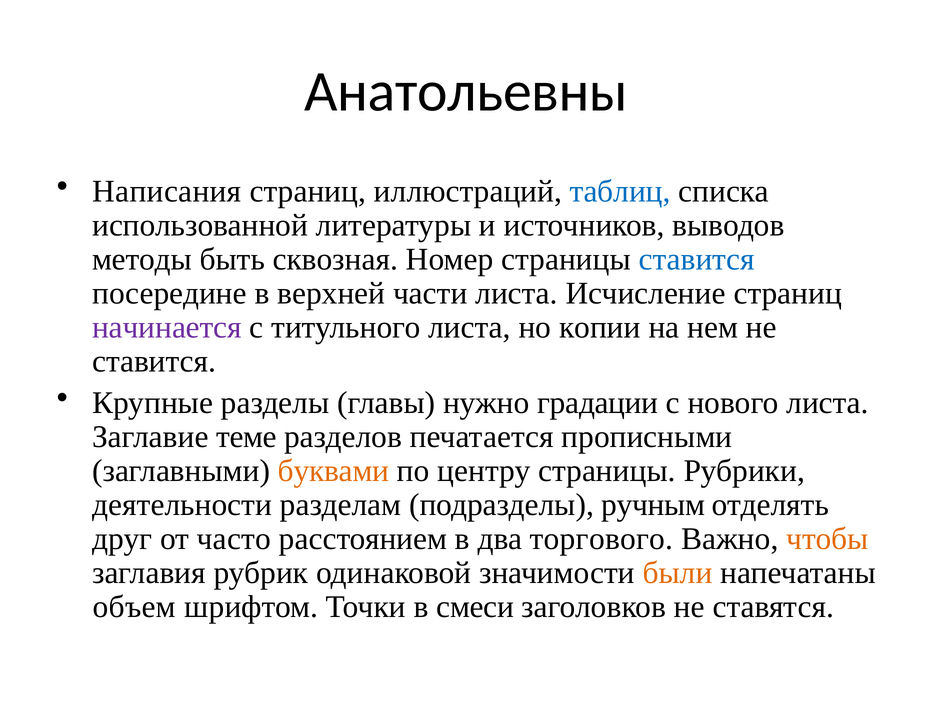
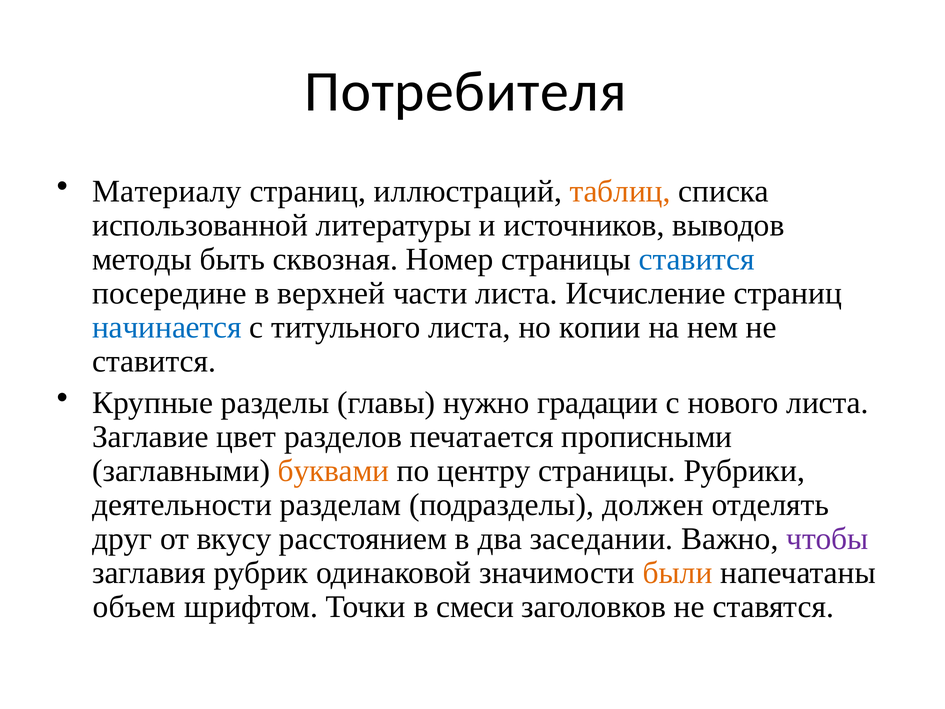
Анатольевны: Анатольевны -> Потребителя
Написания: Написания -> Материалу
таблиц colour: blue -> orange
начинается colour: purple -> blue
теме: теме -> цвет
ручным: ручным -> должен
часто: часто -> вкусу
торгового: торгового -> заседании
чтобы colour: orange -> purple
